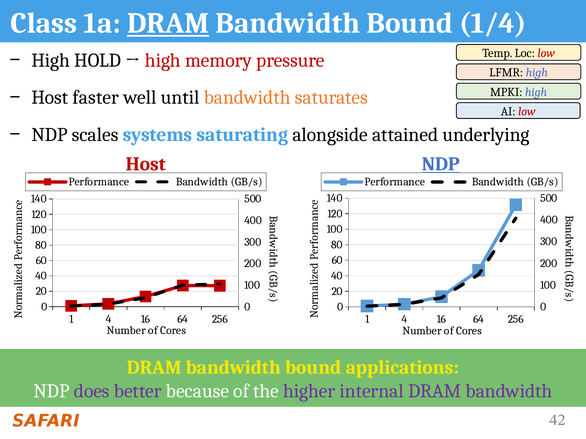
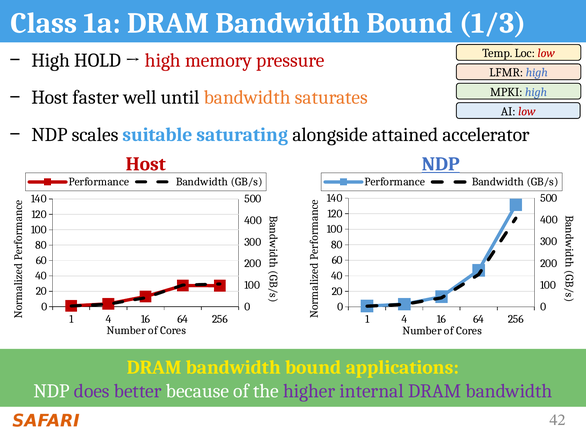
DRAM at (168, 23) underline: present -> none
1/4: 1/4 -> 1/3
systems: systems -> suitable
underlying: underlying -> accelerator
